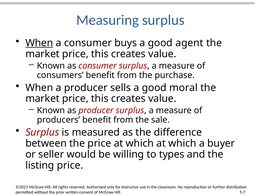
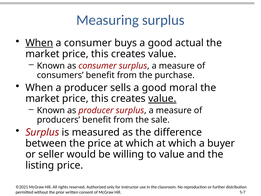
agent: agent -> actual
value at (162, 99) underline: none -> present
to types: types -> value
